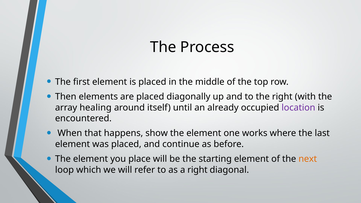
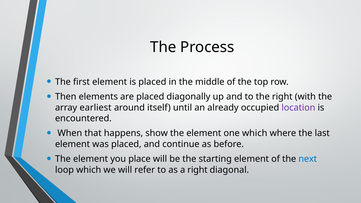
healing: healing -> earliest
one works: works -> which
next colour: orange -> blue
